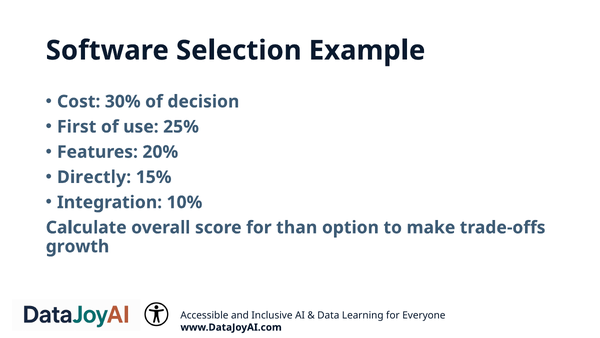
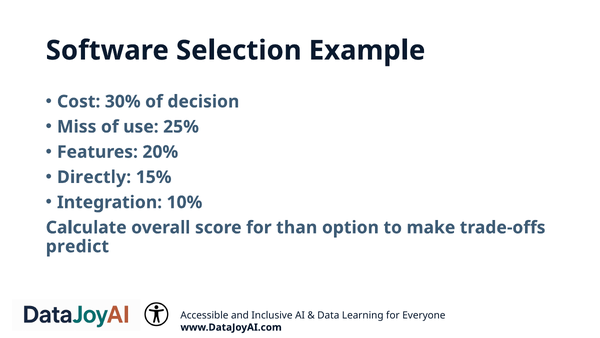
First: First -> Miss
growth: growth -> predict
